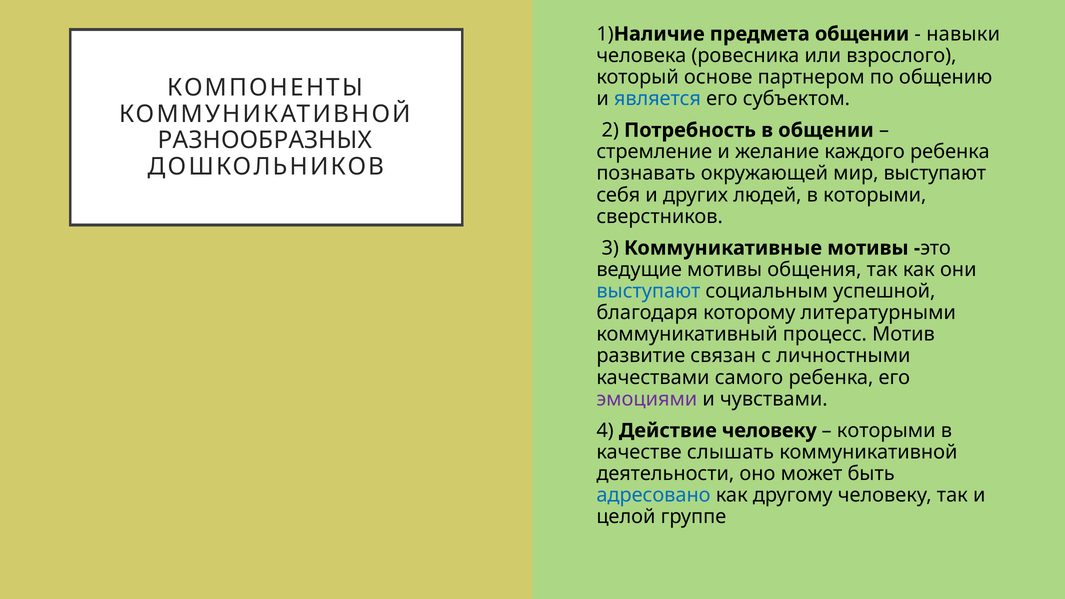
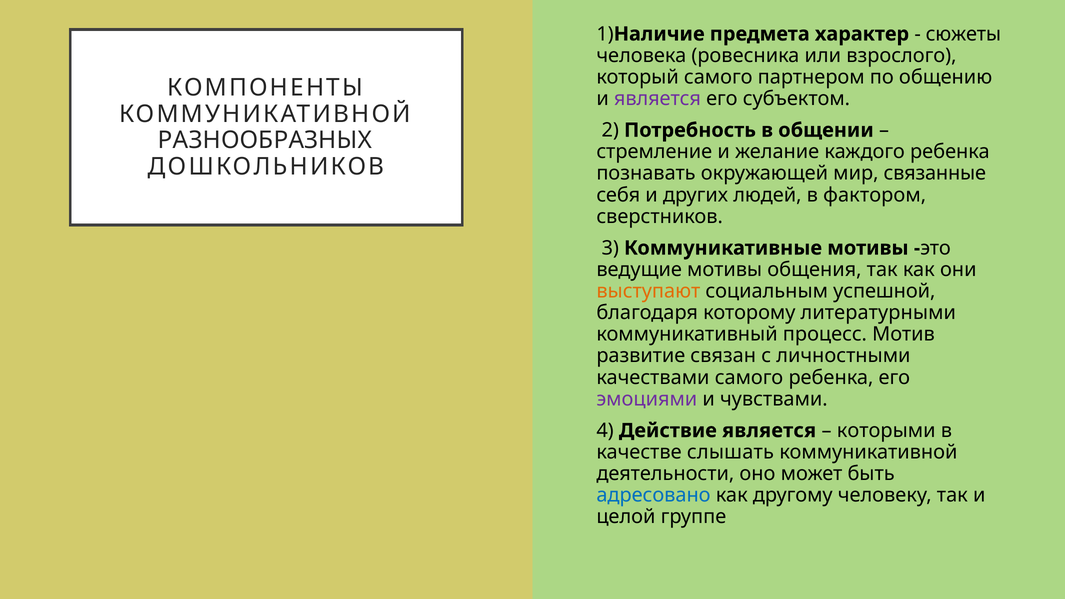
предмета общении: общении -> характер
навыки: навыки -> сюжеты
который основе: основе -> самого
является at (657, 99) colour: blue -> purple
мир выступают: выступают -> связанные
в которыми: которыми -> фактором
выступают at (648, 291) colour: blue -> orange
Действие человеку: человеку -> является
